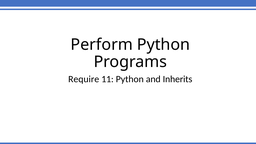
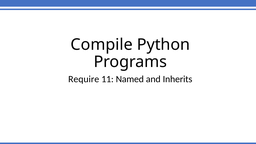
Perform: Perform -> Compile
11 Python: Python -> Named
